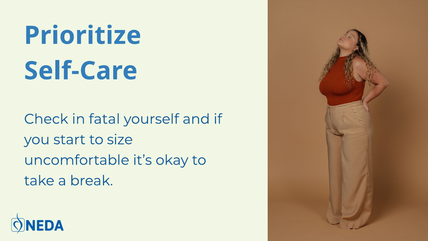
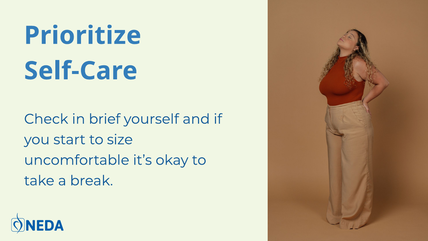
fatal: fatal -> brief
